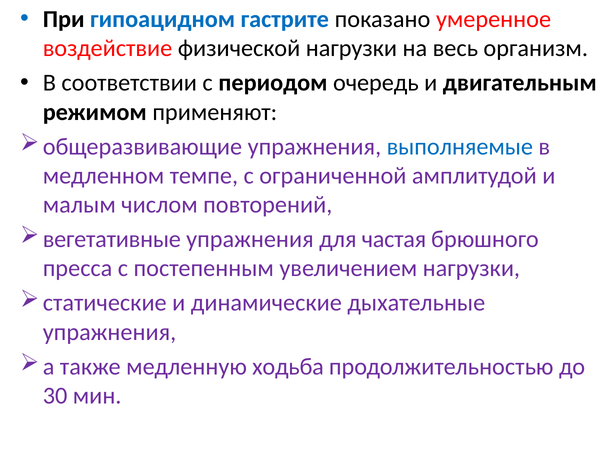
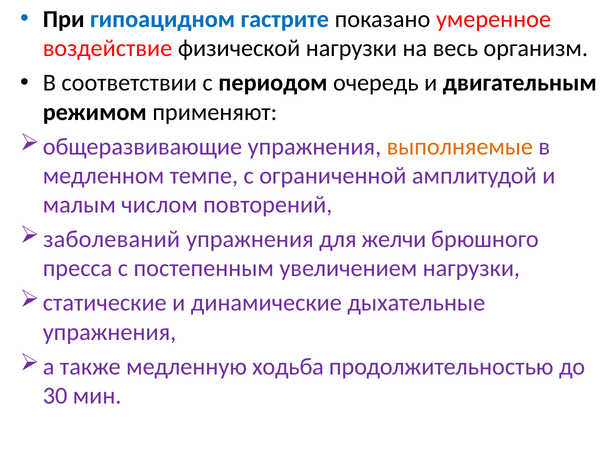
выполняемые colour: blue -> orange
вегетативные: вегетативные -> заболеваний
частая: частая -> желчи
